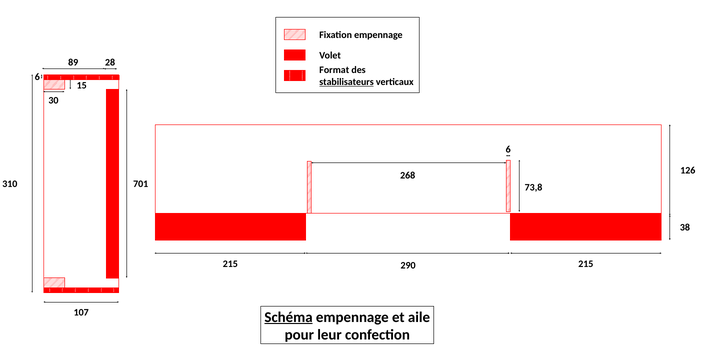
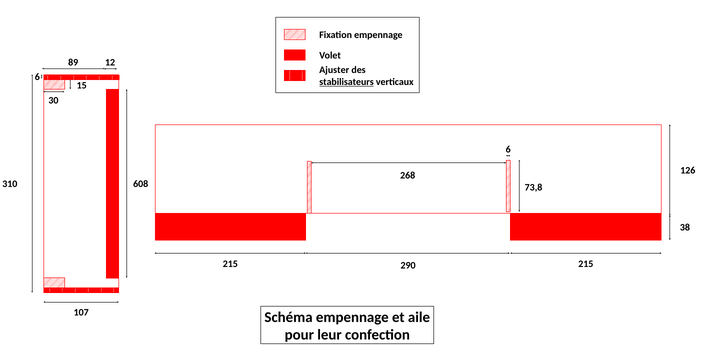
28: 28 -> 12
Format: Format -> Ajuster
701: 701 -> 608
Schéma underline: present -> none
